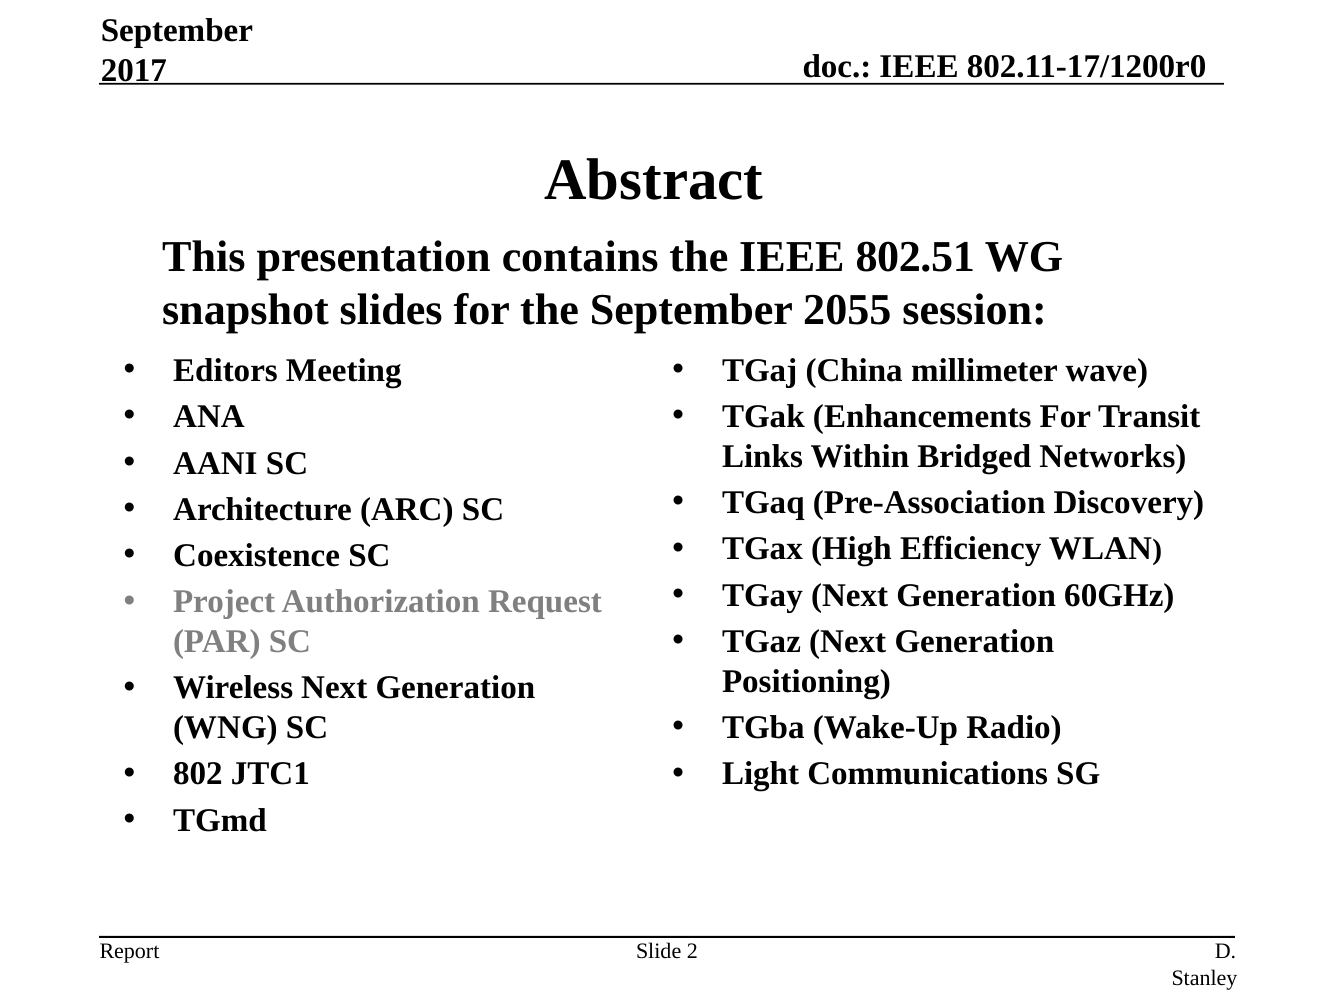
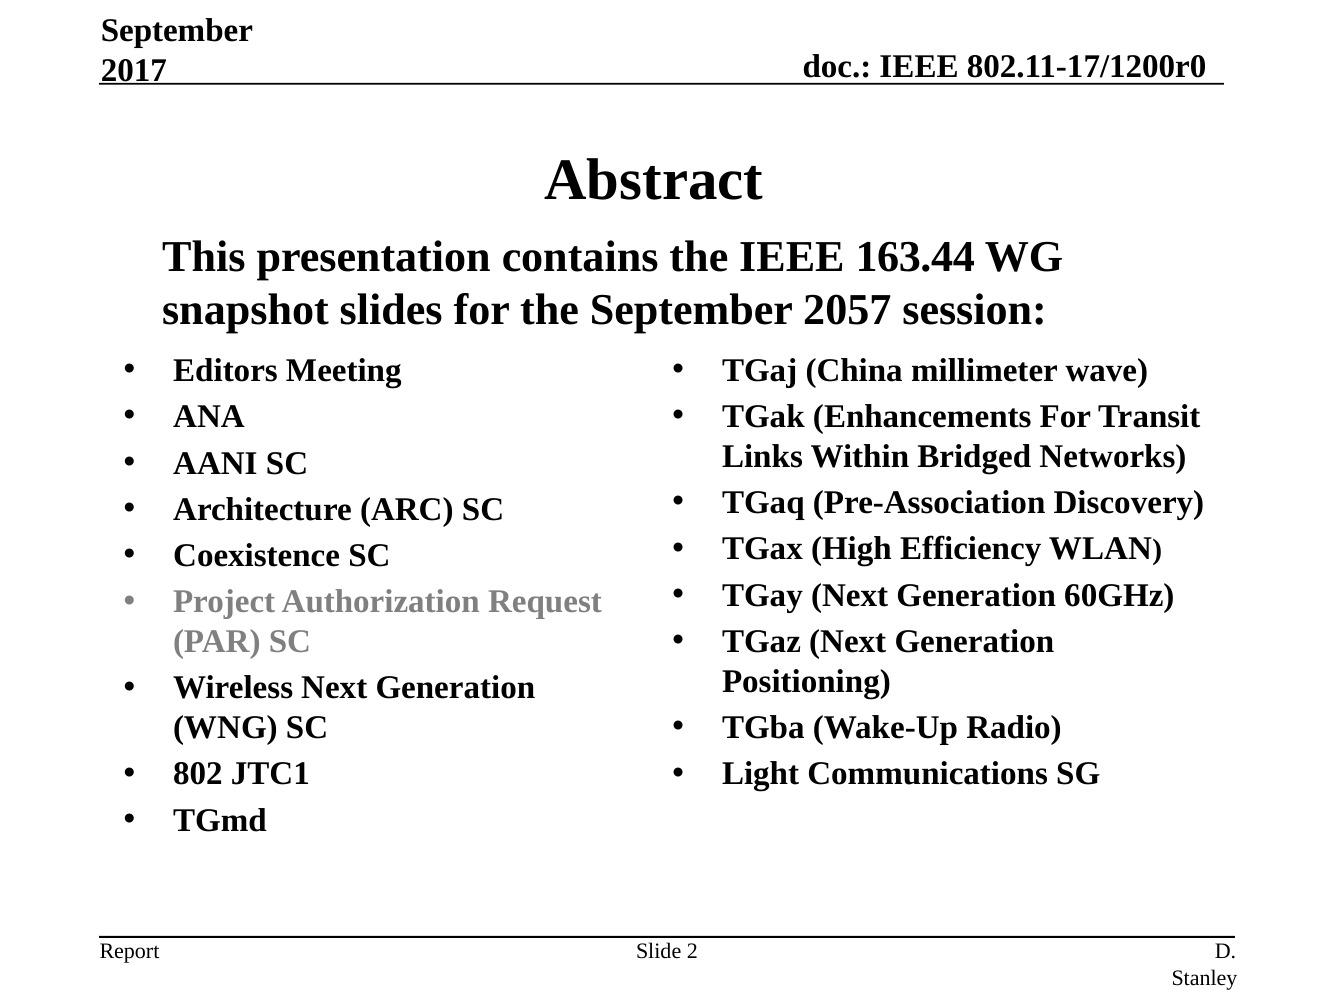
802.51: 802.51 -> 163.44
2055: 2055 -> 2057
